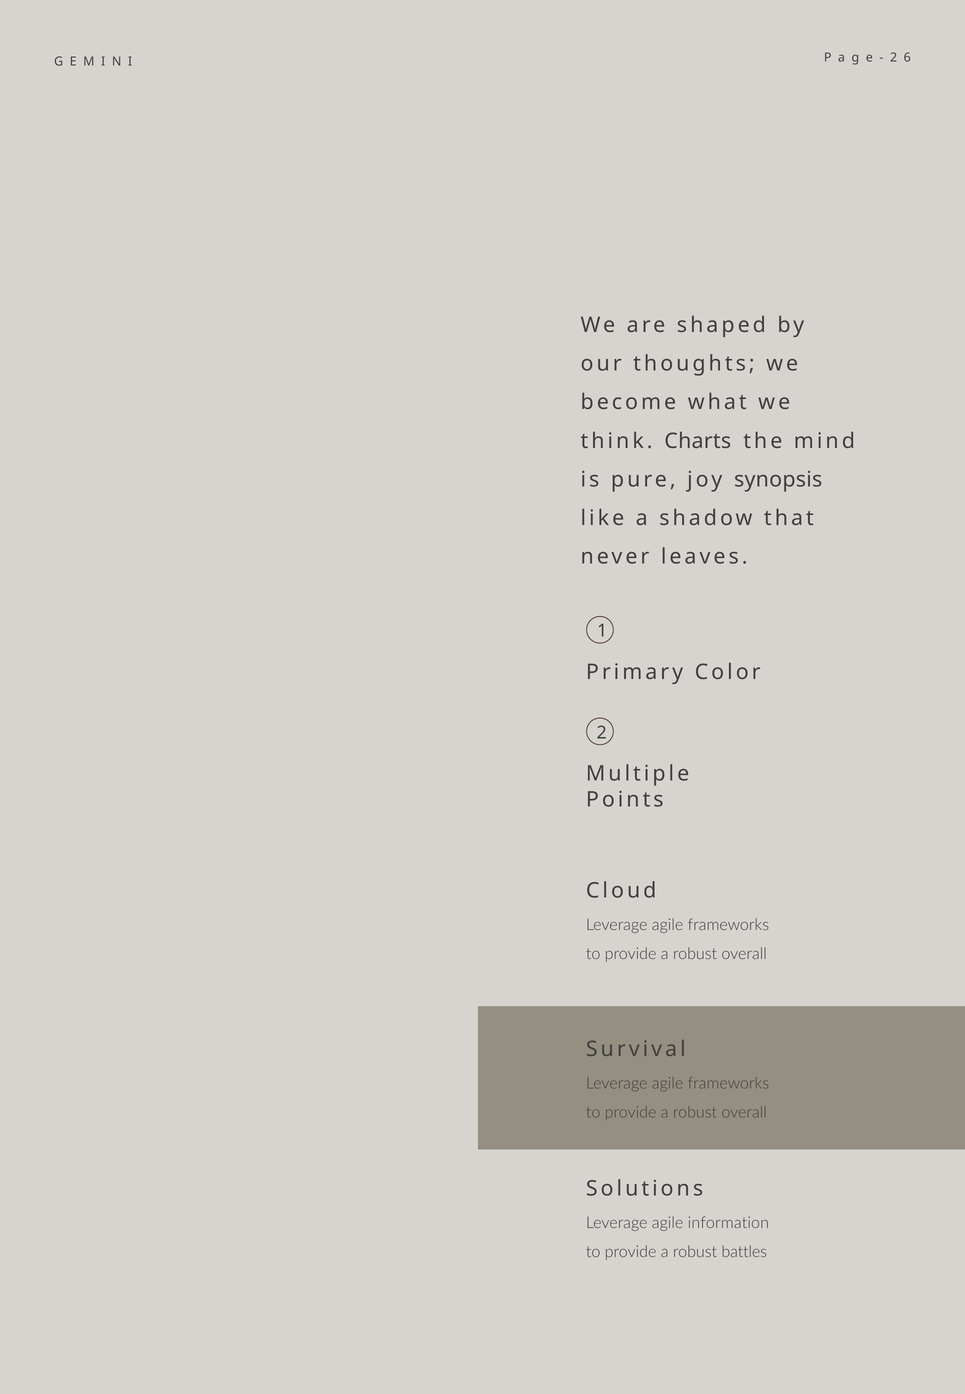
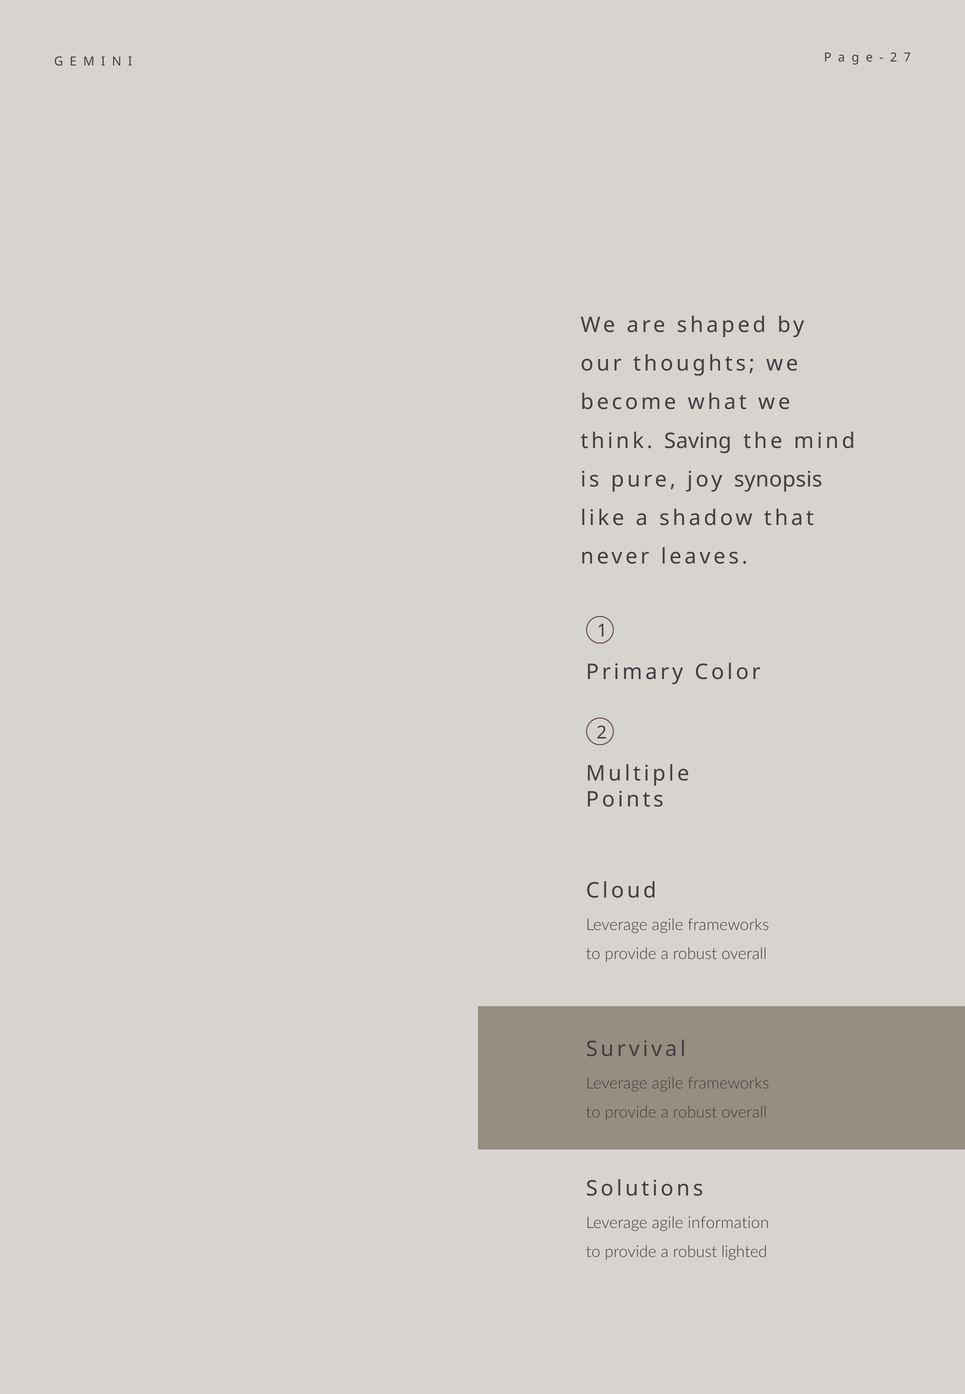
6: 6 -> 7
Charts: Charts -> Saving
battles: battles -> lighted
